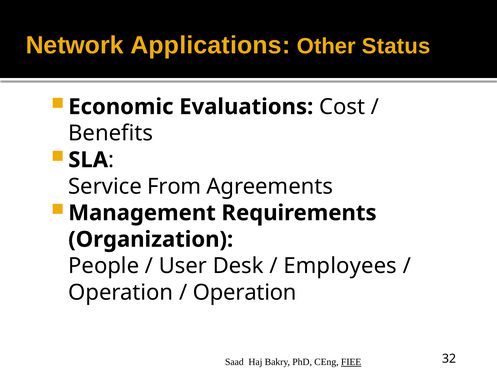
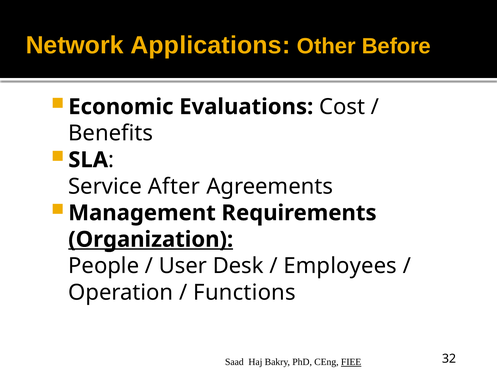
Status: Status -> Before
From: From -> After
Organization underline: none -> present
Operation at (245, 292): Operation -> Functions
